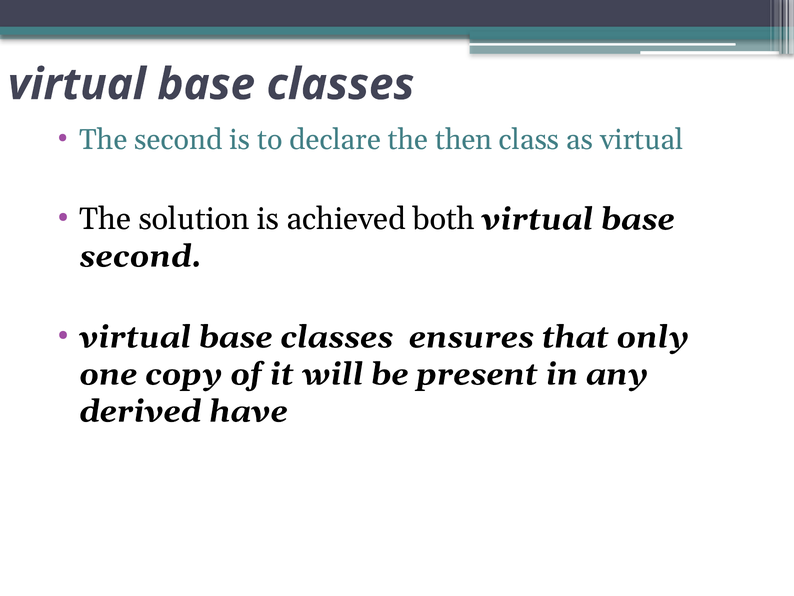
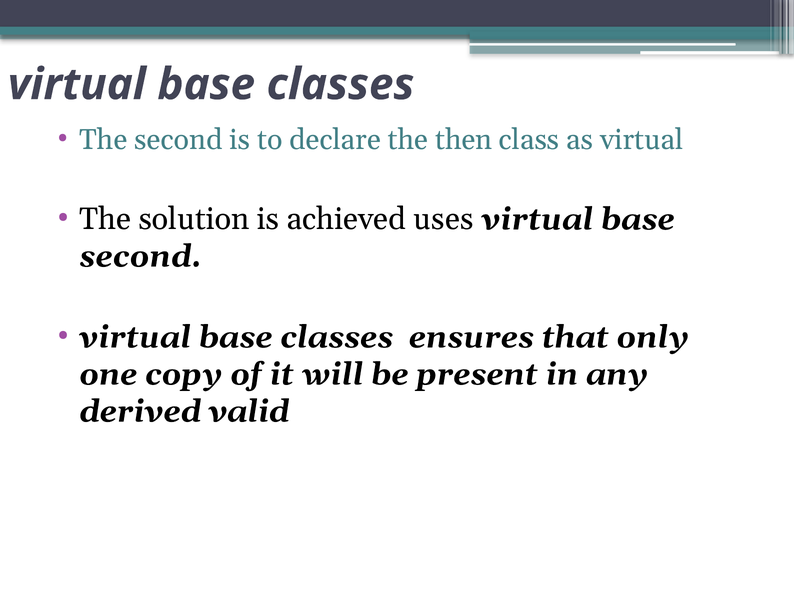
both: both -> uses
have: have -> valid
